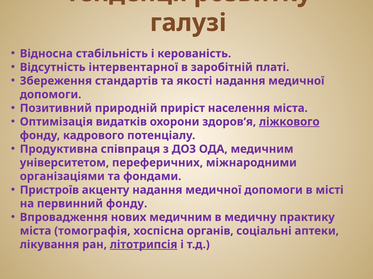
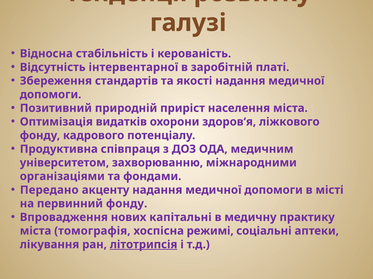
ліжкового underline: present -> none
переферичних: переферичних -> захворюванню
Пристроїв: Пристроїв -> Передано
нових медичним: медичним -> капітальні
органів: органів -> режимі
